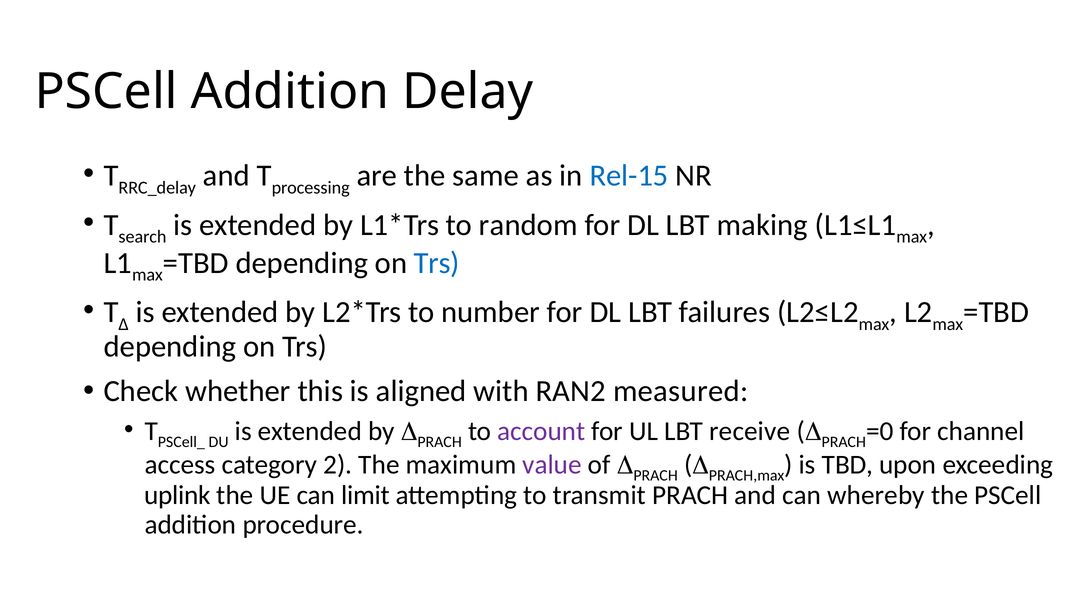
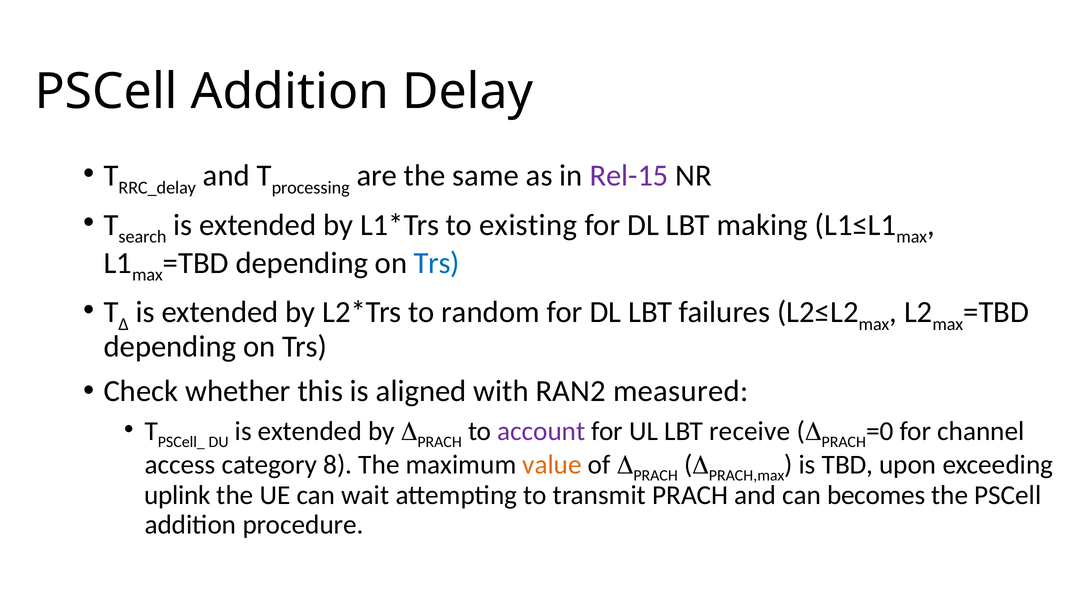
Rel-15 colour: blue -> purple
random: random -> existing
number: number -> random
2: 2 -> 8
value colour: purple -> orange
limit: limit -> wait
whereby: whereby -> becomes
